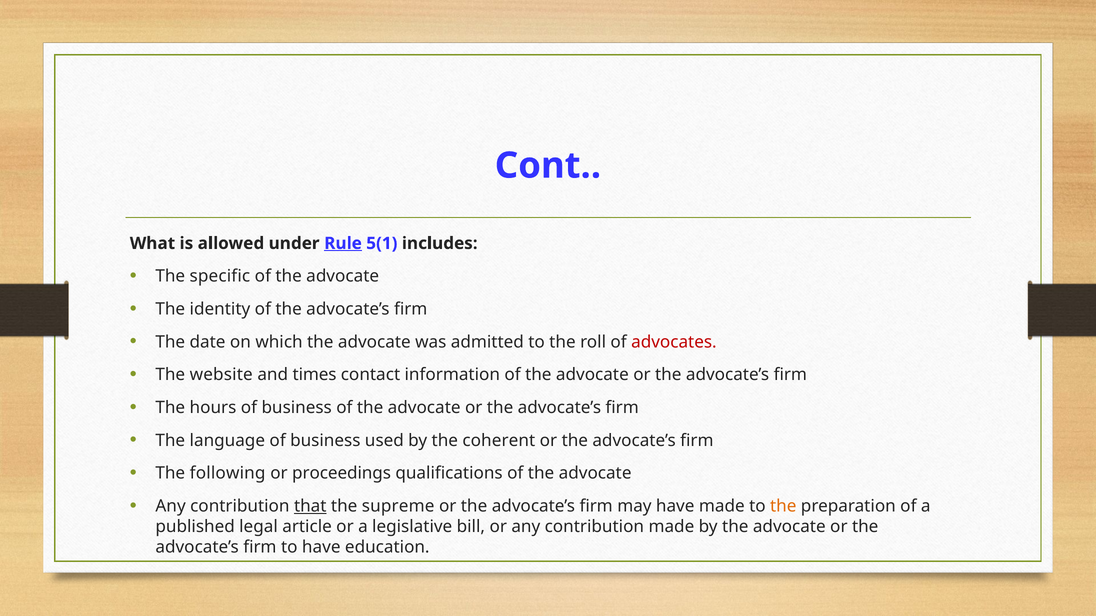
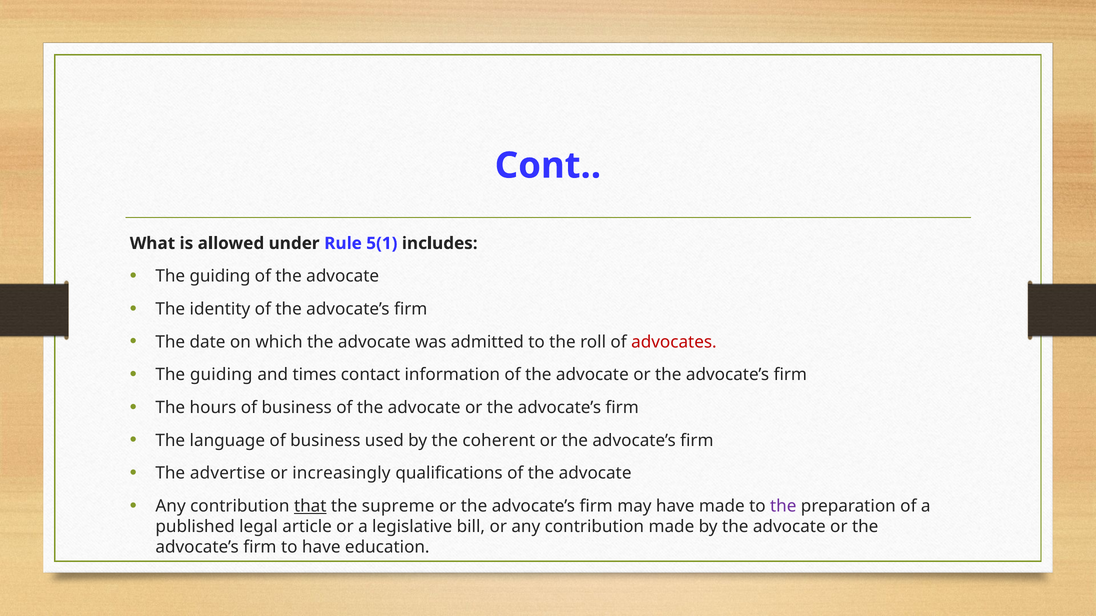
Rule underline: present -> none
specific at (220, 276): specific -> guiding
website at (221, 375): website -> guiding
following: following -> advertise
proceedings: proceedings -> increasingly
the at (783, 507) colour: orange -> purple
